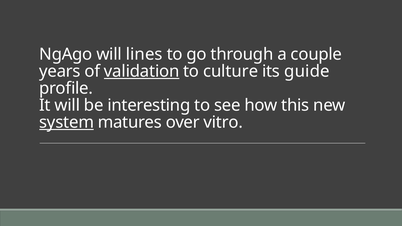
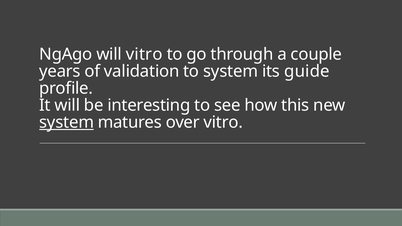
will lines: lines -> vitro
validation underline: present -> none
to culture: culture -> system
